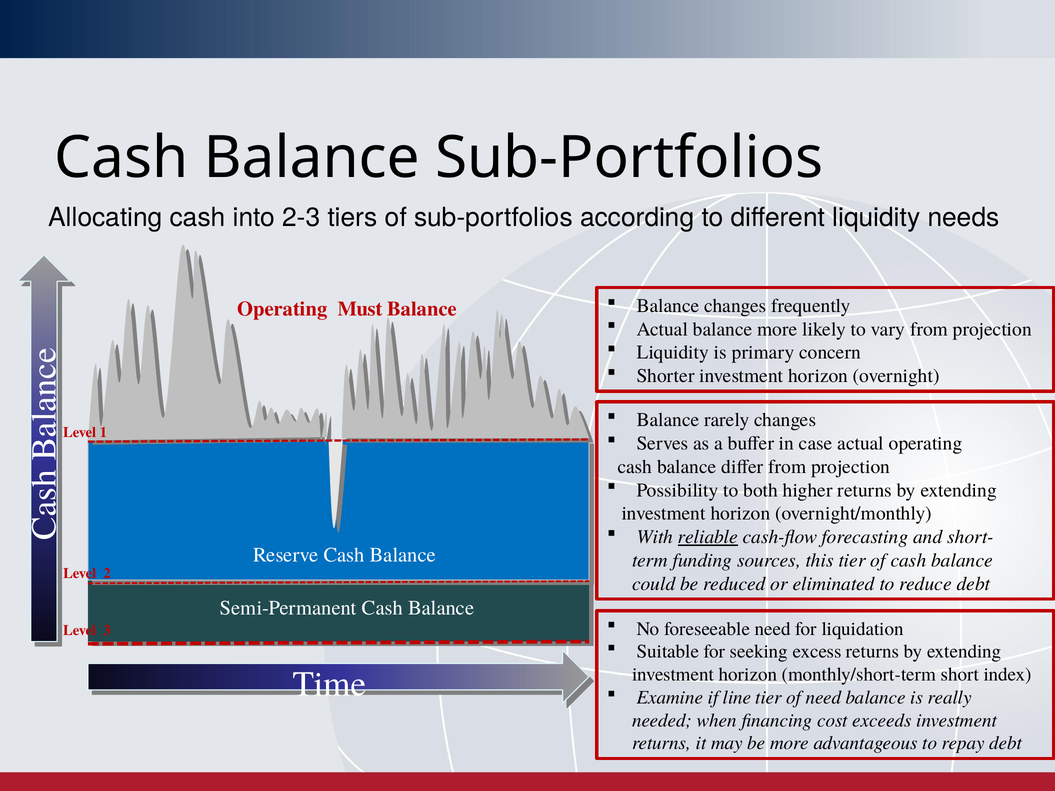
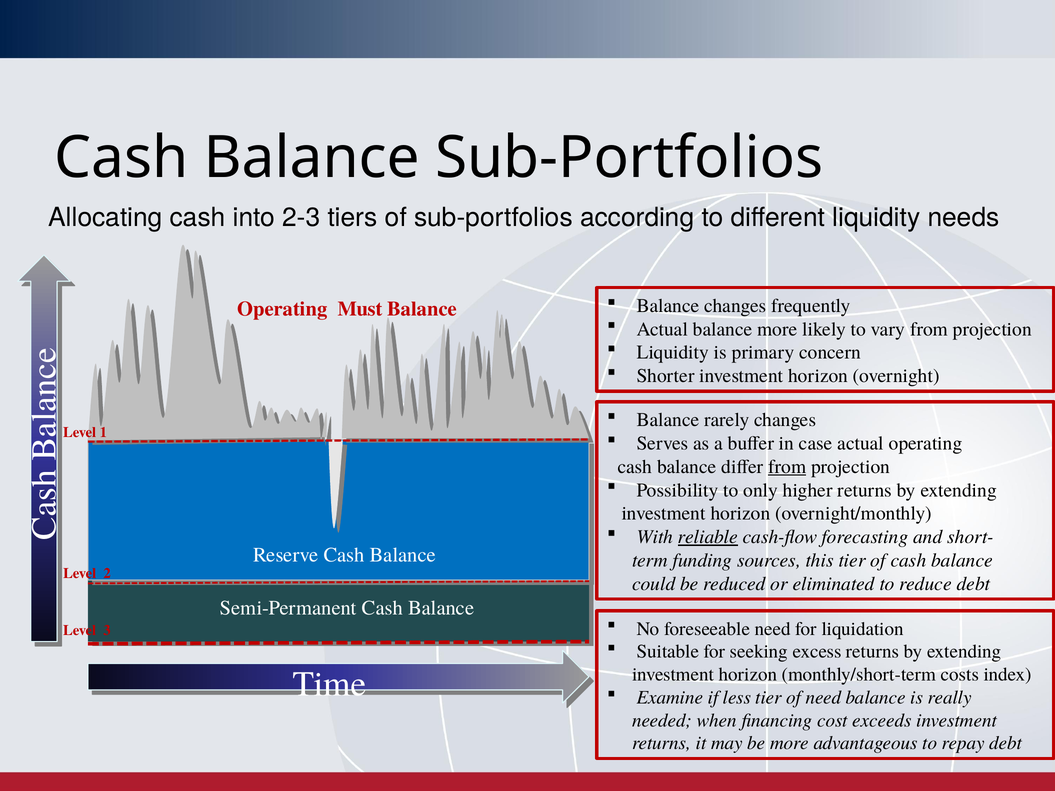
from at (787, 467) underline: none -> present
both: both -> only
short: short -> costs
line: line -> less
